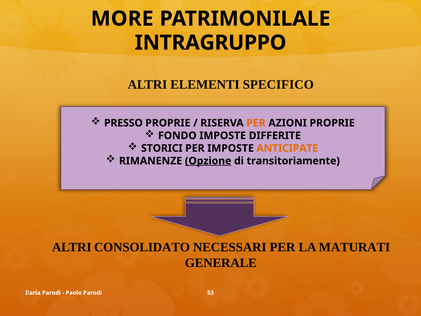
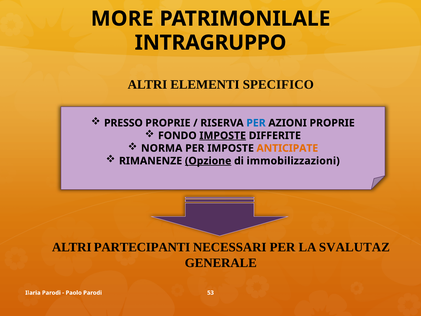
PER at (256, 123) colour: orange -> blue
IMPOSTE at (223, 136) underline: none -> present
STORICI: STORICI -> NORMA
transitoriamente: transitoriamente -> immobilizzazioni
CONSOLIDATO: CONSOLIDATO -> PARTECIPANTI
MATURATI: MATURATI -> SVALUTAZ
